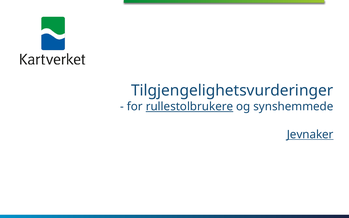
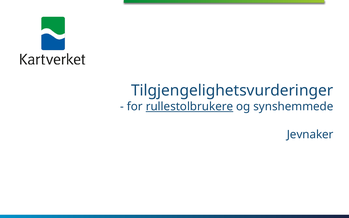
Jevnaker underline: present -> none
